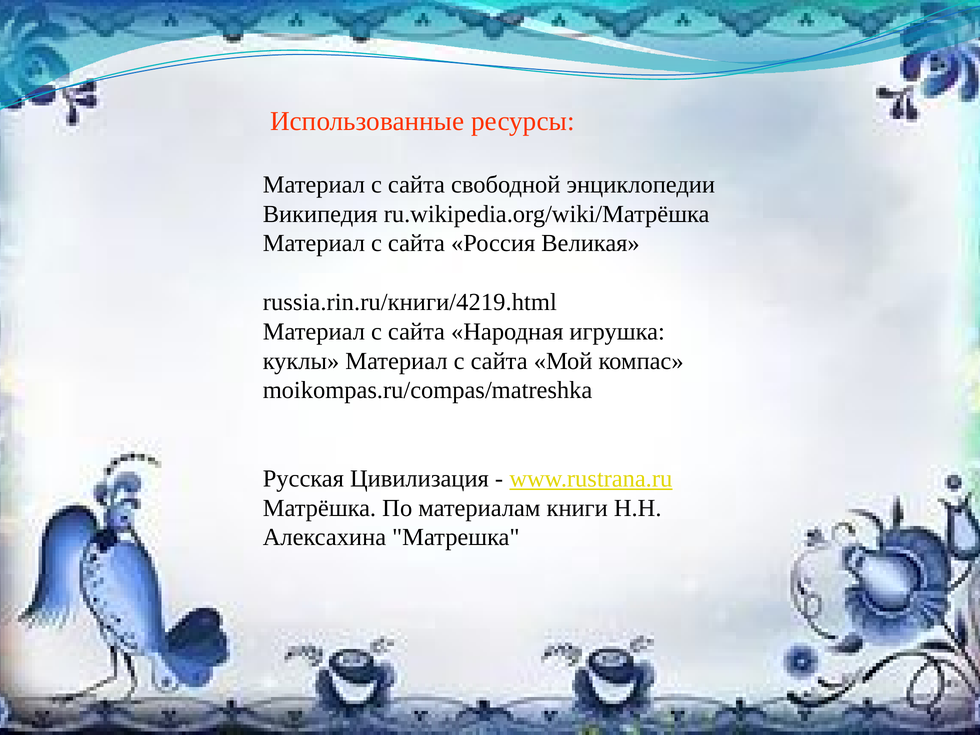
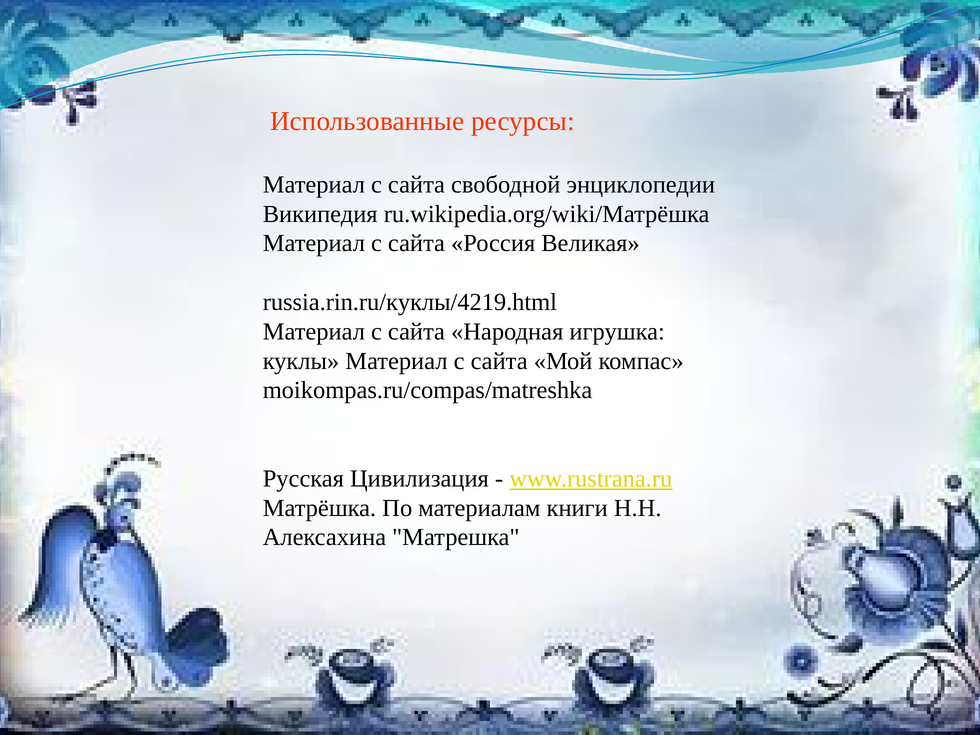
russia.rin.ru/книги/4219.html: russia.rin.ru/книги/4219.html -> russia.rin.ru/куклы/4219.html
